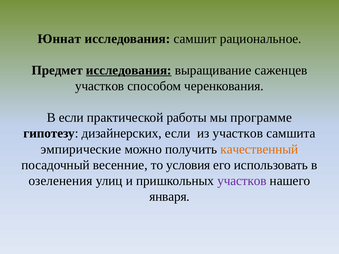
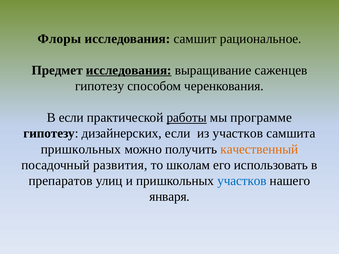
Юннат: Юннат -> Флоры
участков at (100, 86): участков -> гипотезу
работы underline: none -> present
эмпирические at (81, 149): эмпирические -> пришкольных
весенние: весенние -> развития
условия: условия -> школам
озеленения: озеленения -> препаратов
участков at (242, 181) colour: purple -> blue
